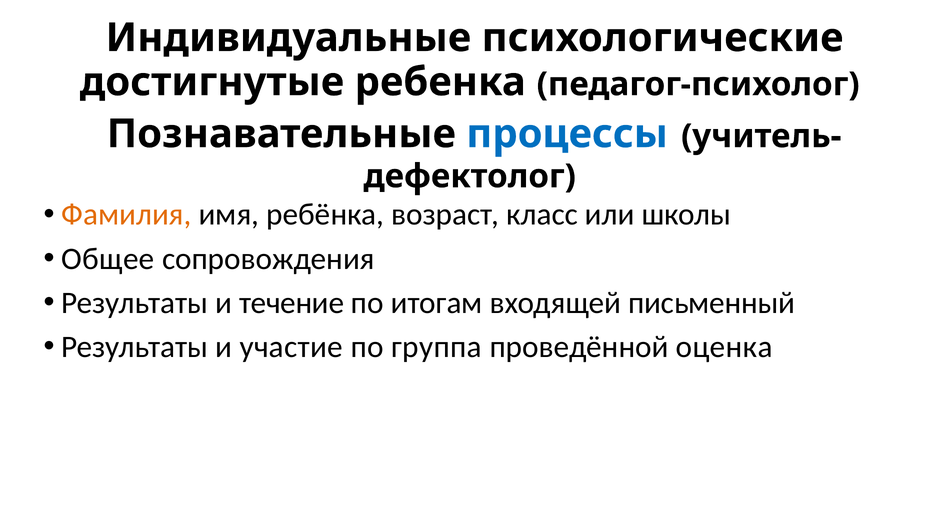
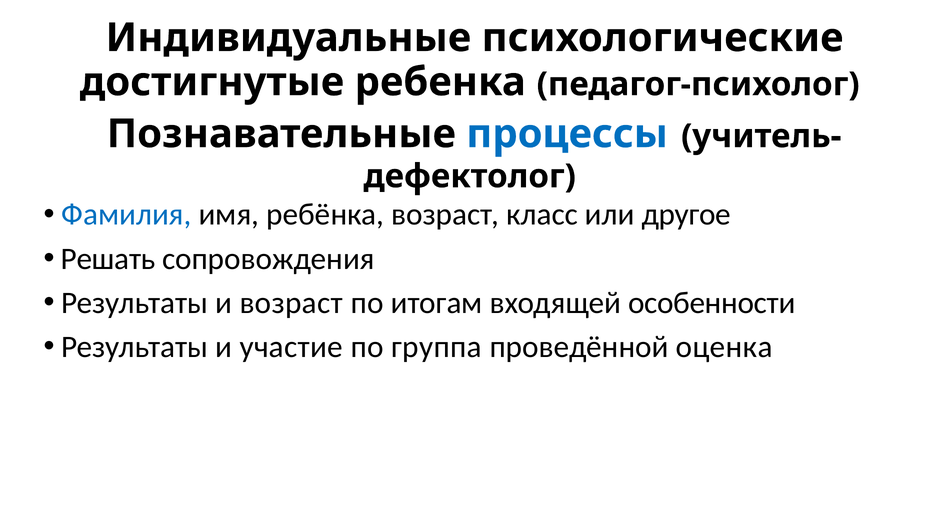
Фамилия colour: orange -> blue
школы: школы -> другое
Общее: Общее -> Решать
и течение: течение -> возраст
письменный: письменный -> особенности
